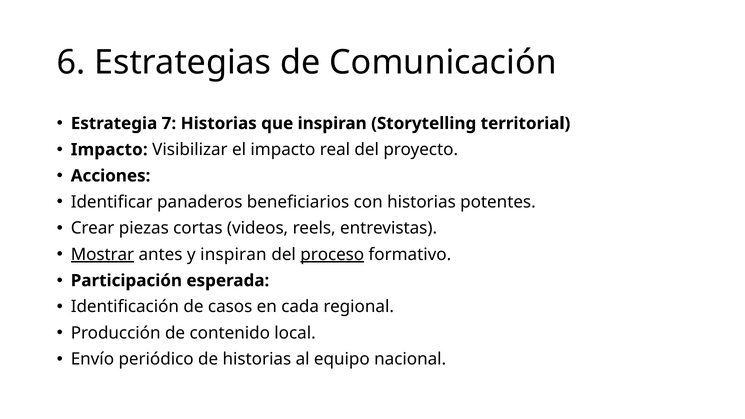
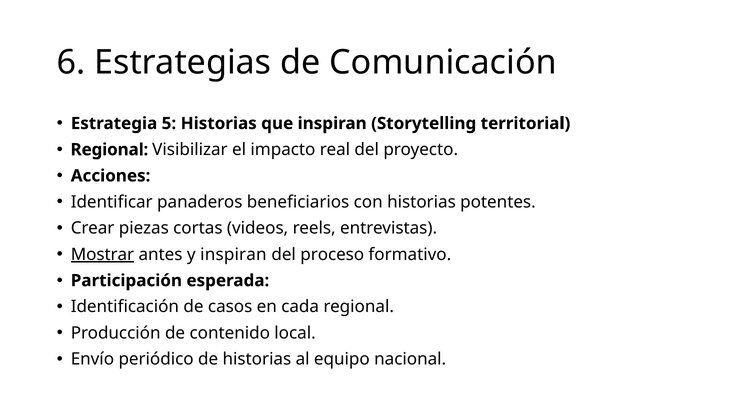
7: 7 -> 5
Impacto at (109, 150): Impacto -> Regional
proceso underline: present -> none
